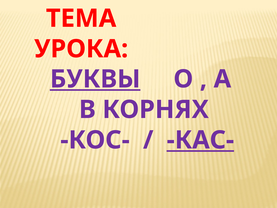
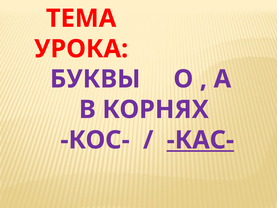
БУКВЫ underline: present -> none
